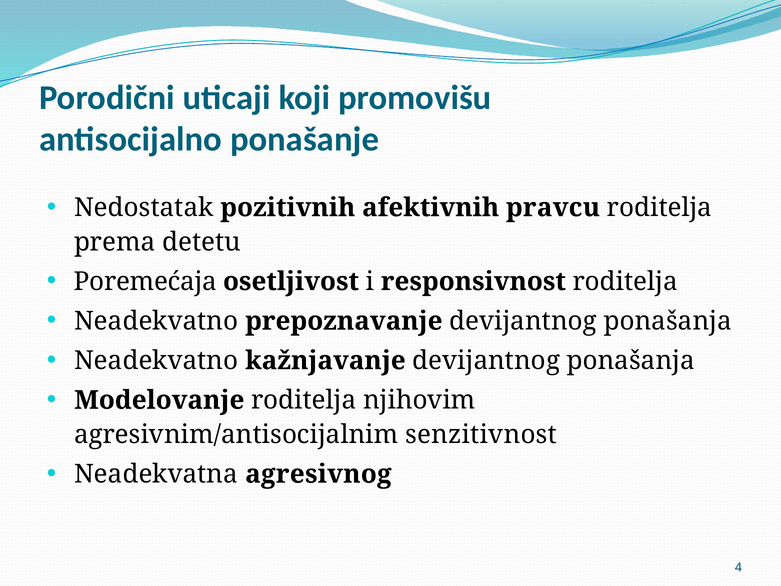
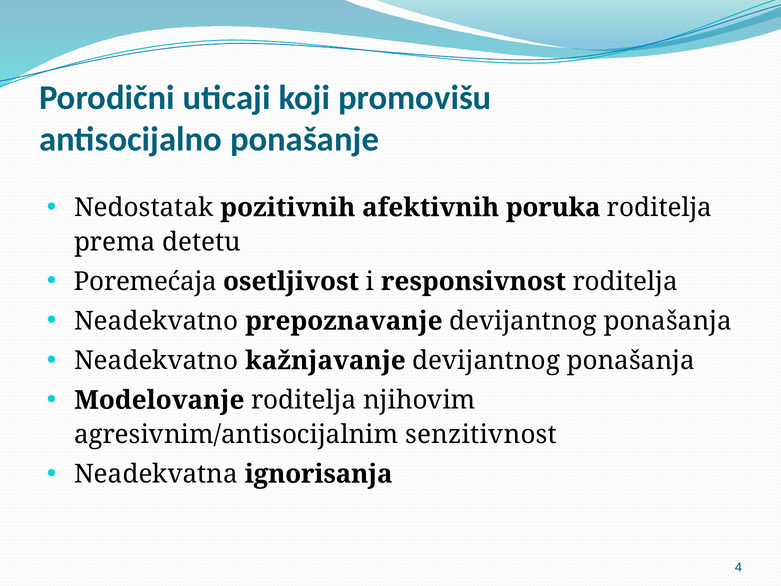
pravcu: pravcu -> poruka
agresivnog: agresivnog -> ignorisanja
